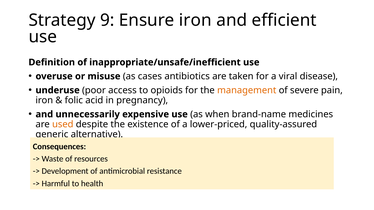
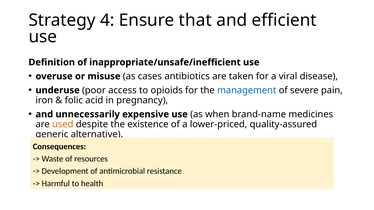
9: 9 -> 4
Ensure iron: iron -> that
management colour: orange -> blue
